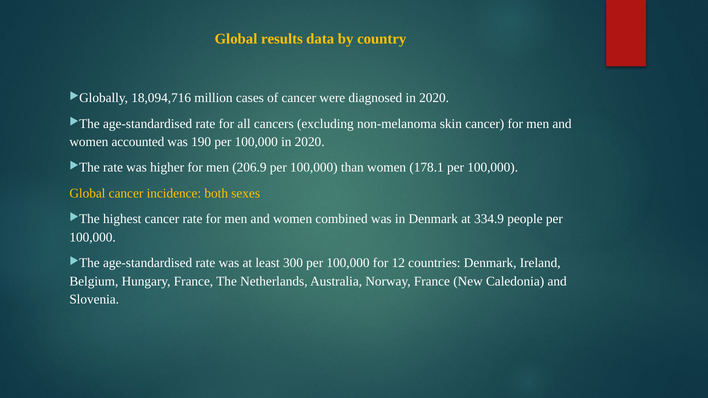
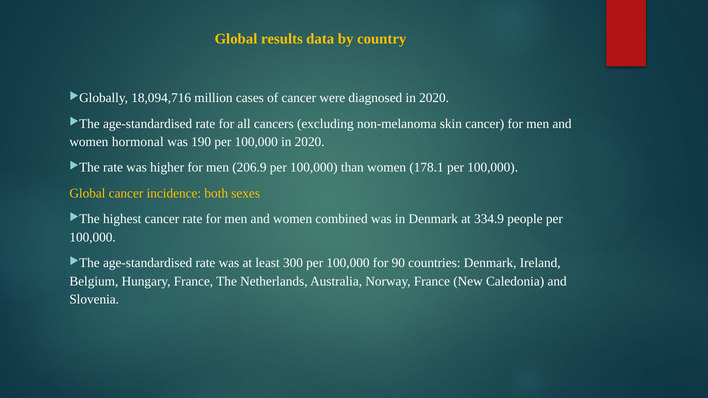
accounted: accounted -> hormonal
12: 12 -> 90
